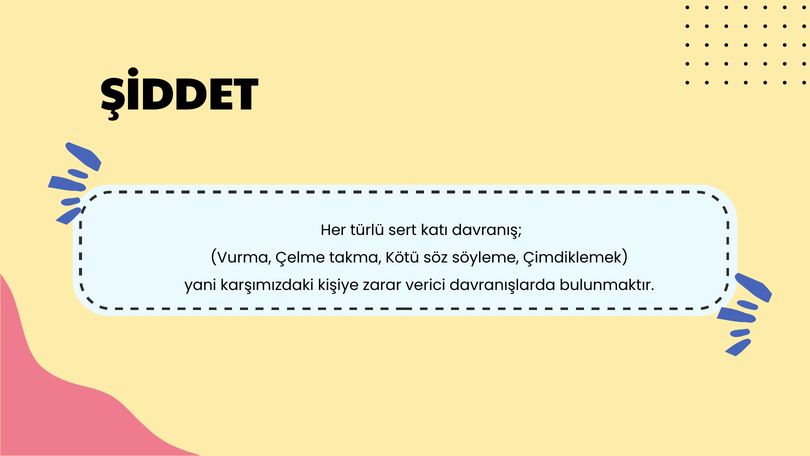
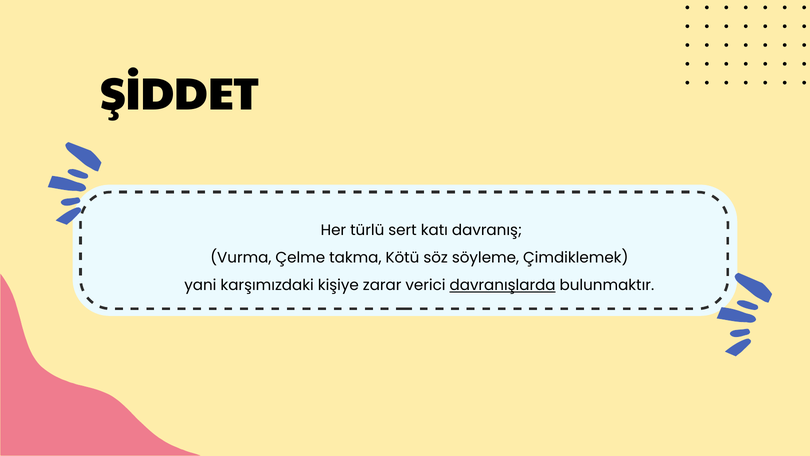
davranışlarda underline: none -> present
